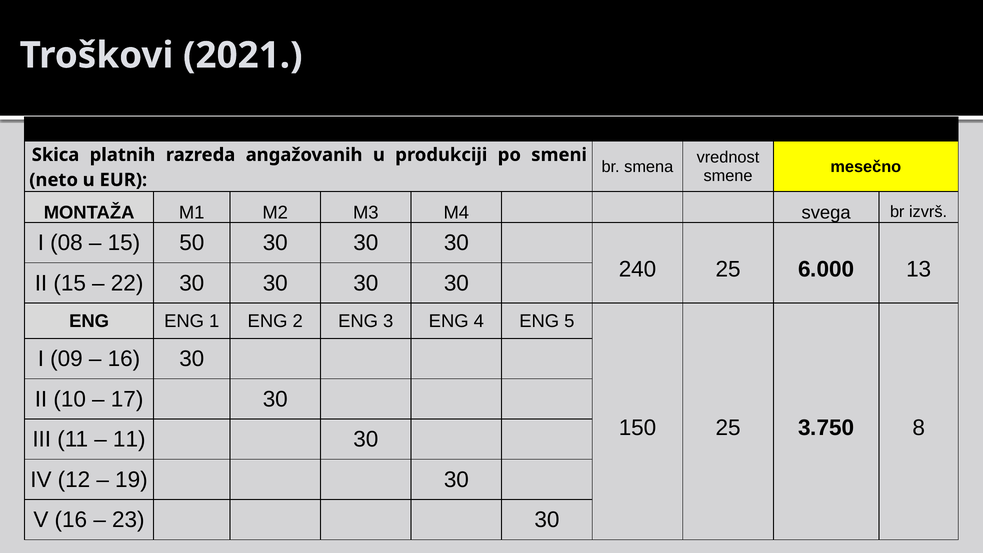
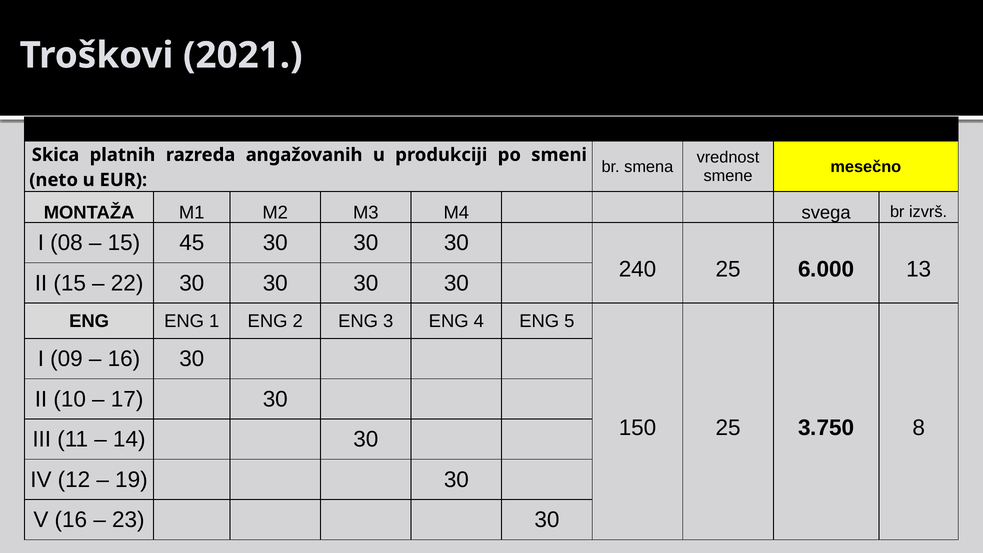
50: 50 -> 45
11 at (129, 439): 11 -> 14
